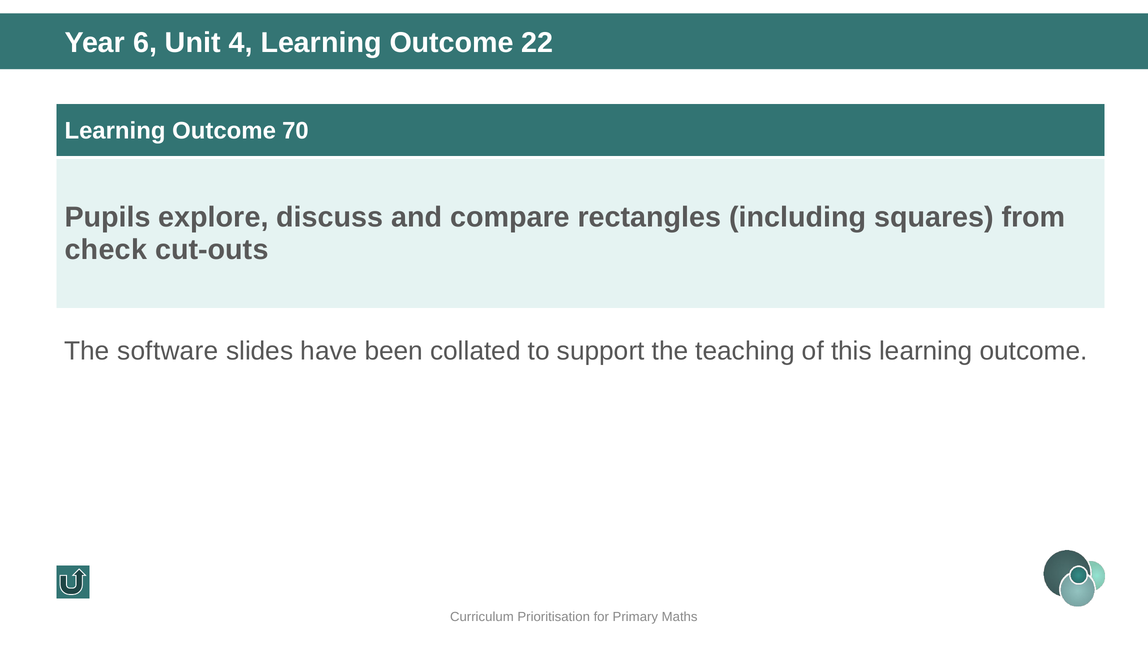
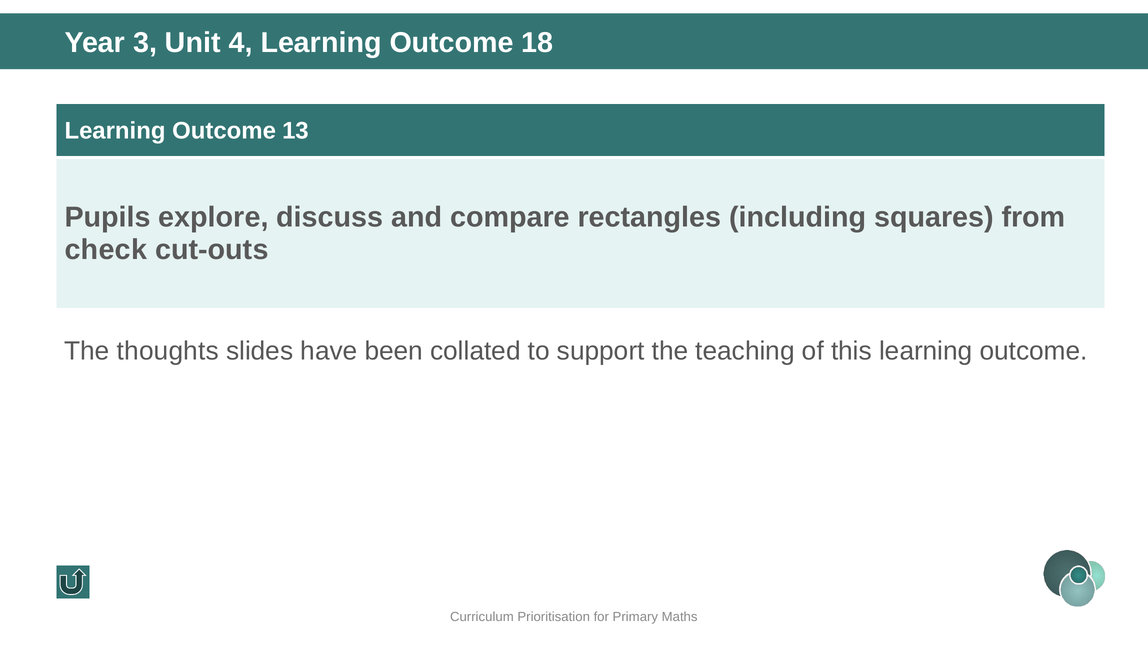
6: 6 -> 3
22: 22 -> 18
70: 70 -> 13
software: software -> thoughts
